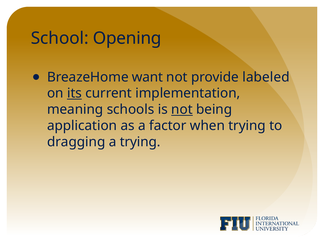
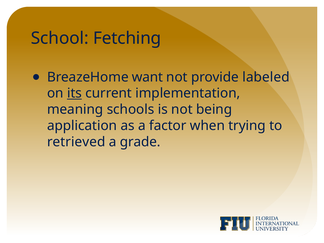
Opening: Opening -> Fetching
not at (182, 109) underline: present -> none
dragging: dragging -> retrieved
a trying: trying -> grade
